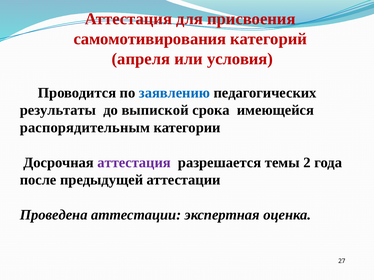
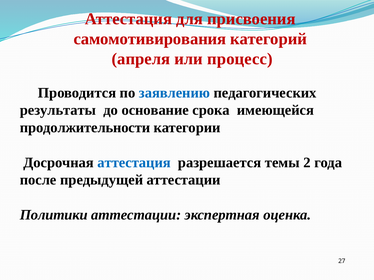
условия: условия -> процесс
выпиской: выпиской -> основание
распорядительным: распорядительным -> продолжительности
аттестация at (134, 163) colour: purple -> blue
Проведена: Проведена -> Политики
